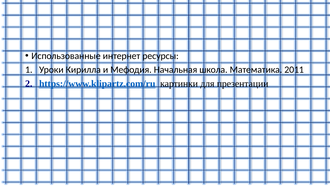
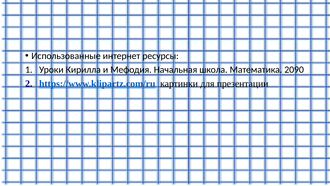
2011: 2011 -> 2090
